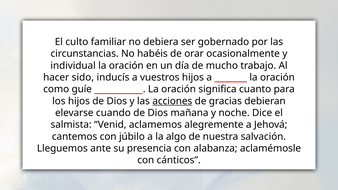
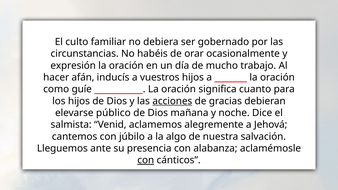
individual: individual -> expresión
sido: sido -> afán
cuando: cuando -> público
con at (146, 160) underline: none -> present
